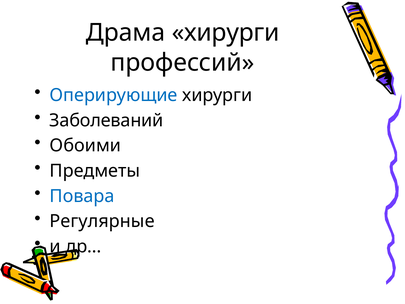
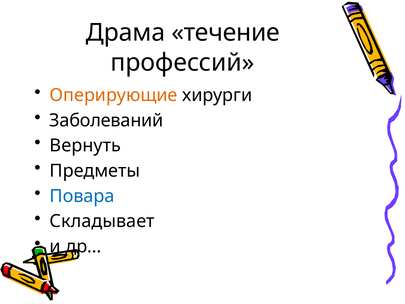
Драма хирурги: хирурги -> течение
Оперирующие colour: blue -> orange
Обоими: Обоими -> Вернуть
Регулярные: Регулярные -> Складывает
